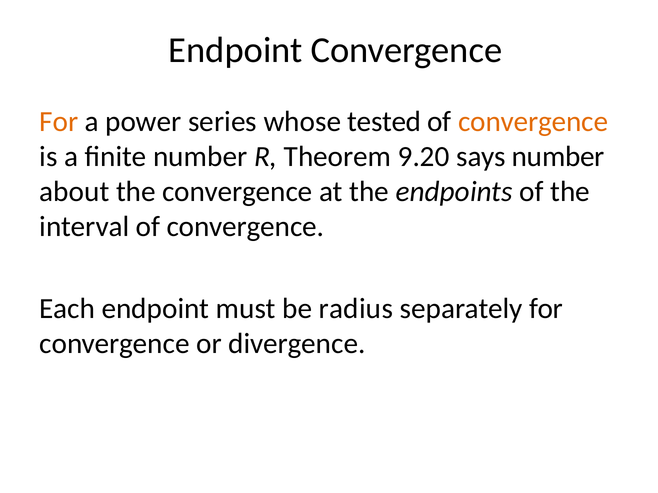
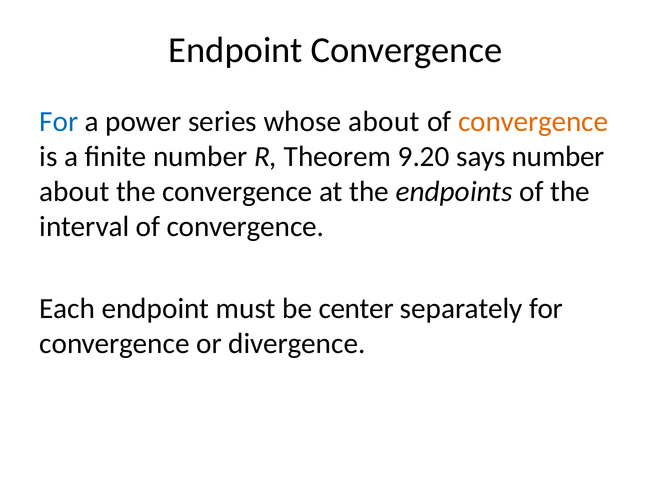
For at (59, 121) colour: orange -> blue
whose tested: tested -> about
radius: radius -> center
